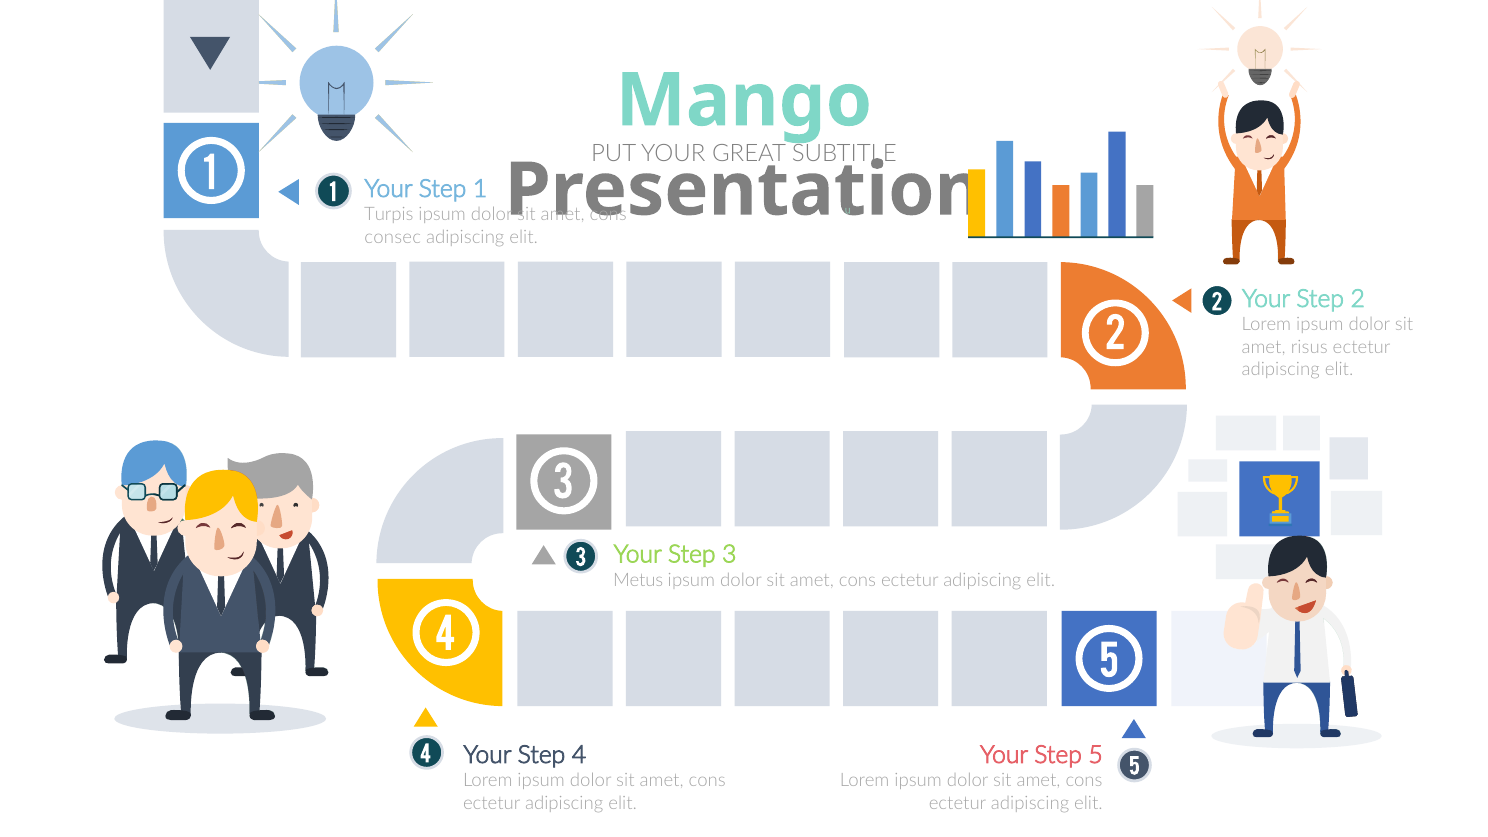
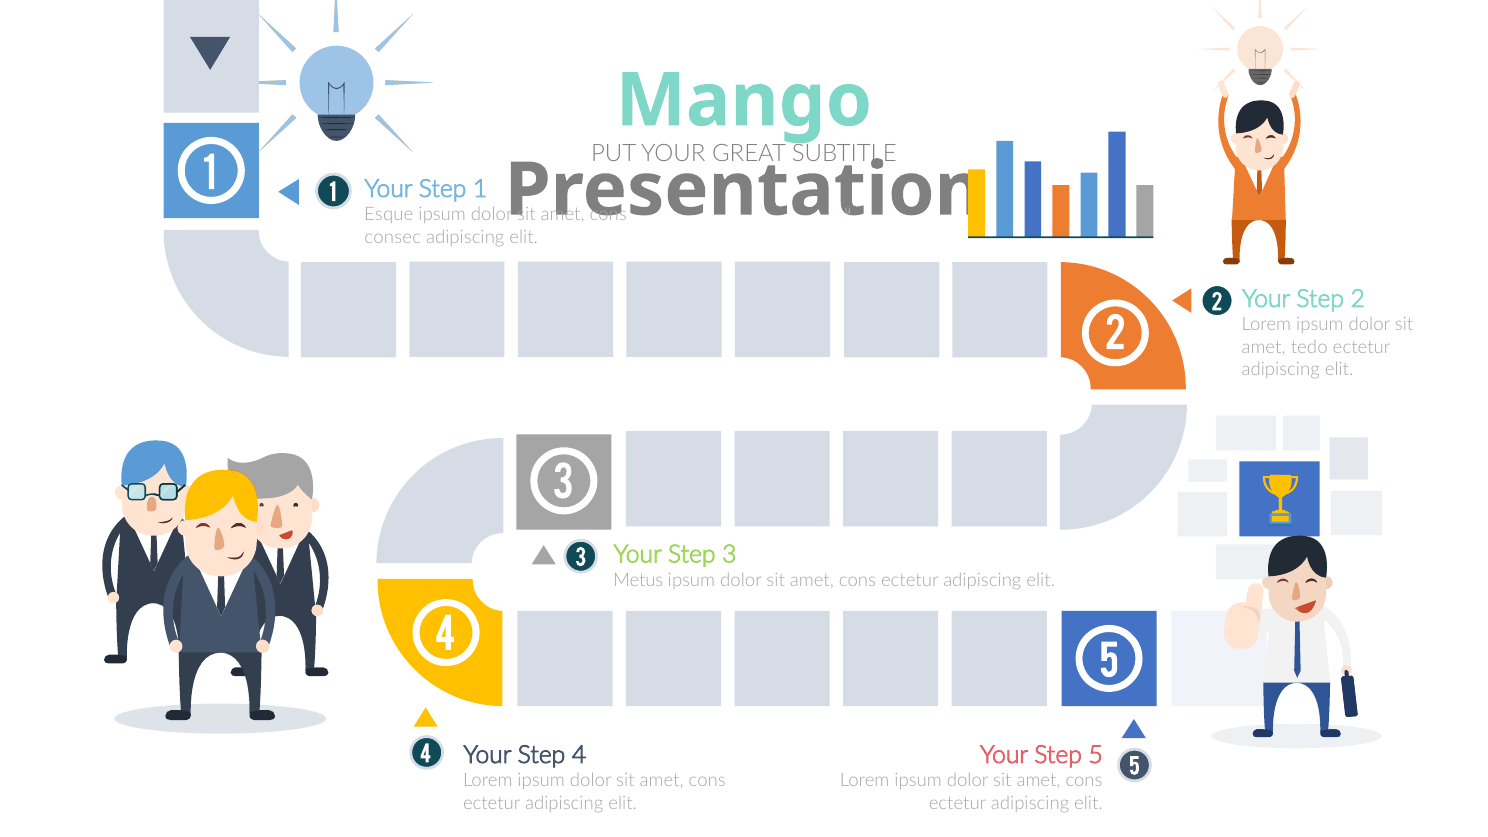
Turpis: Turpis -> Esque
risus: risus -> tedo
